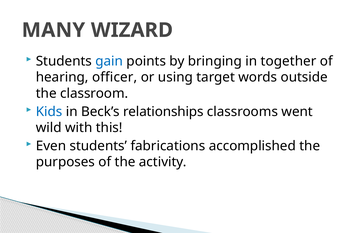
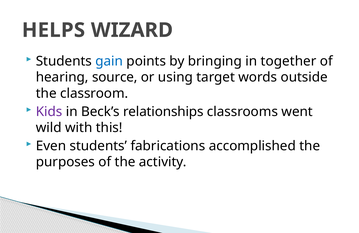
MANY: MANY -> HELPS
officer: officer -> source
Kids colour: blue -> purple
